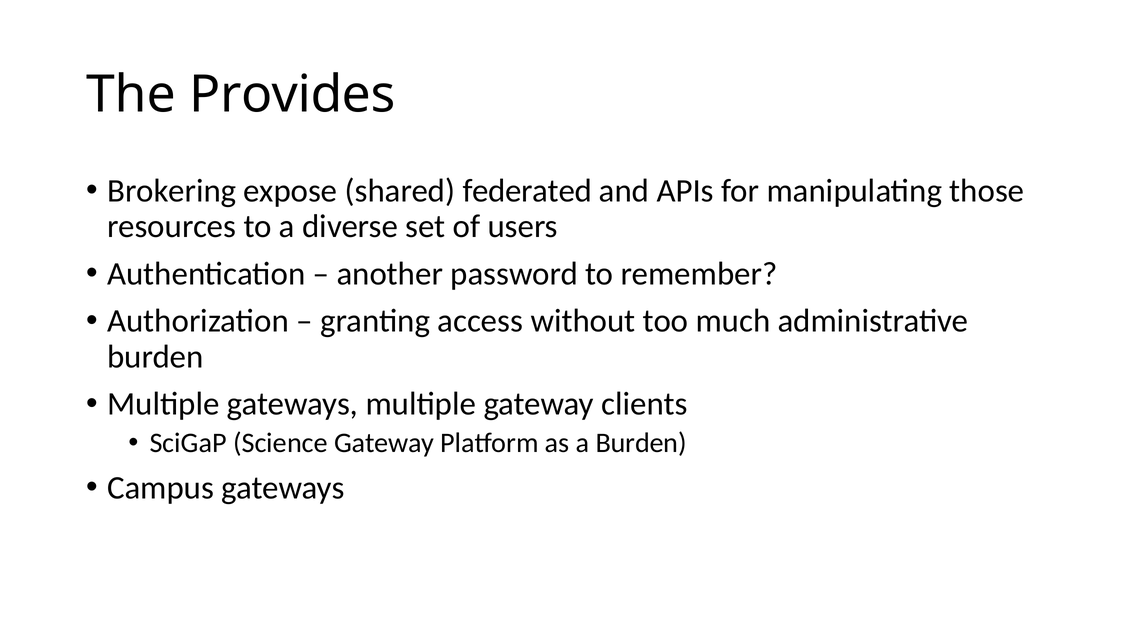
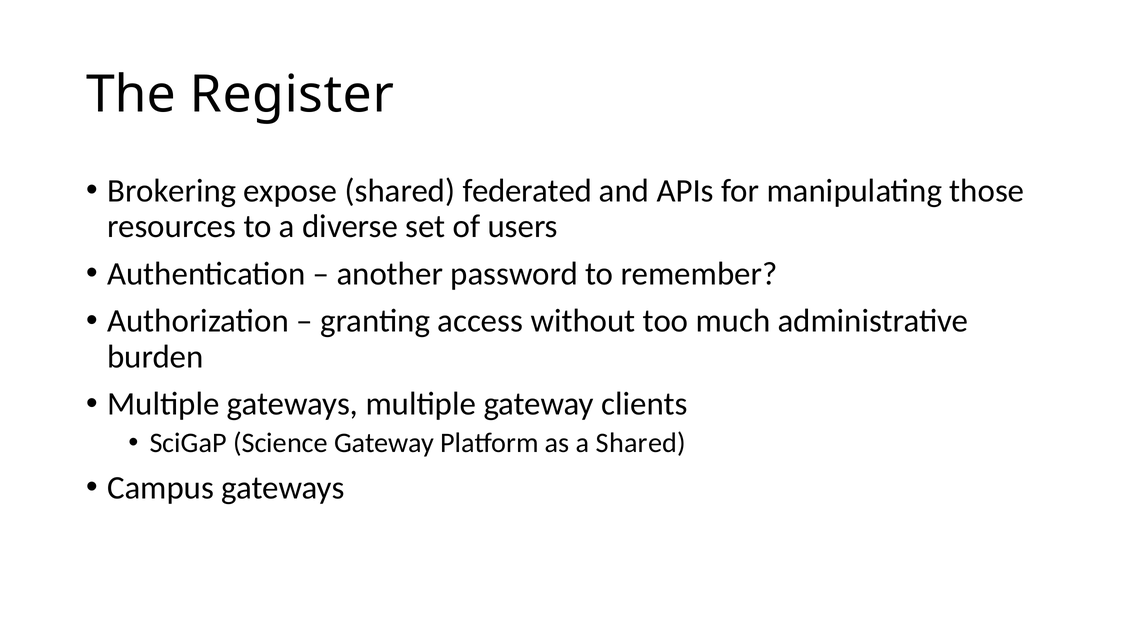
Provides: Provides -> Register
a Burden: Burden -> Shared
